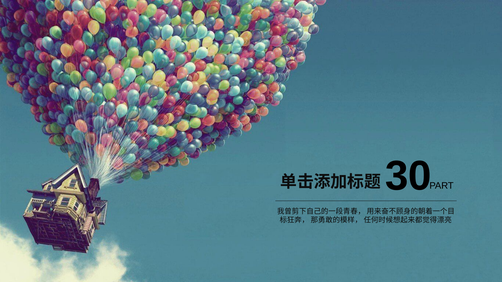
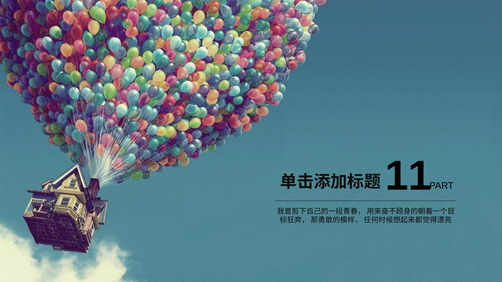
30: 30 -> 11
